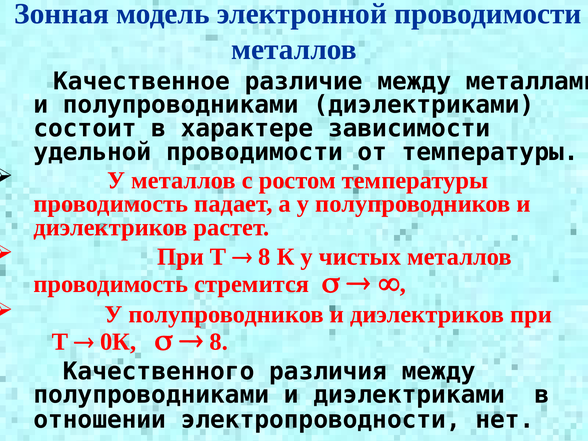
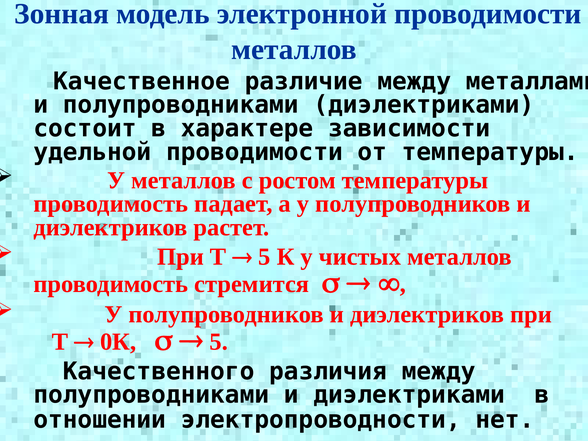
8 at (264, 257): 8 -> 5
8 at (219, 342): 8 -> 5
